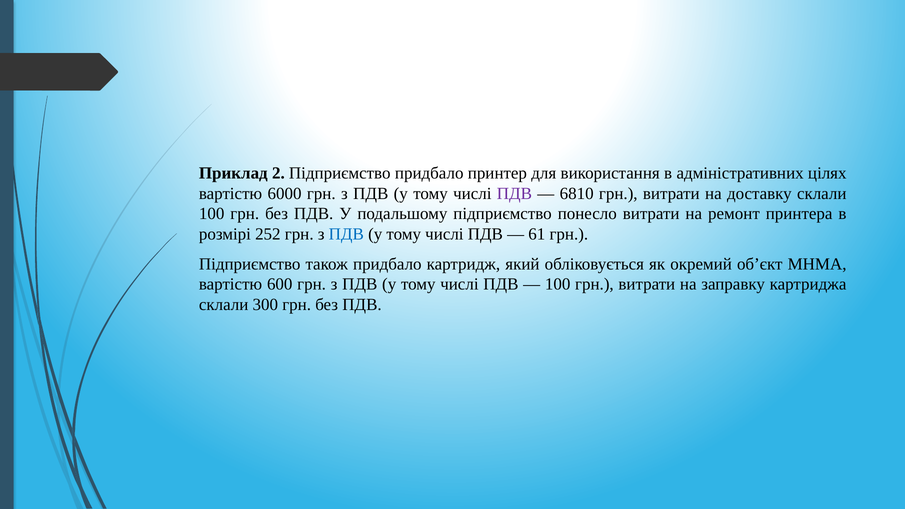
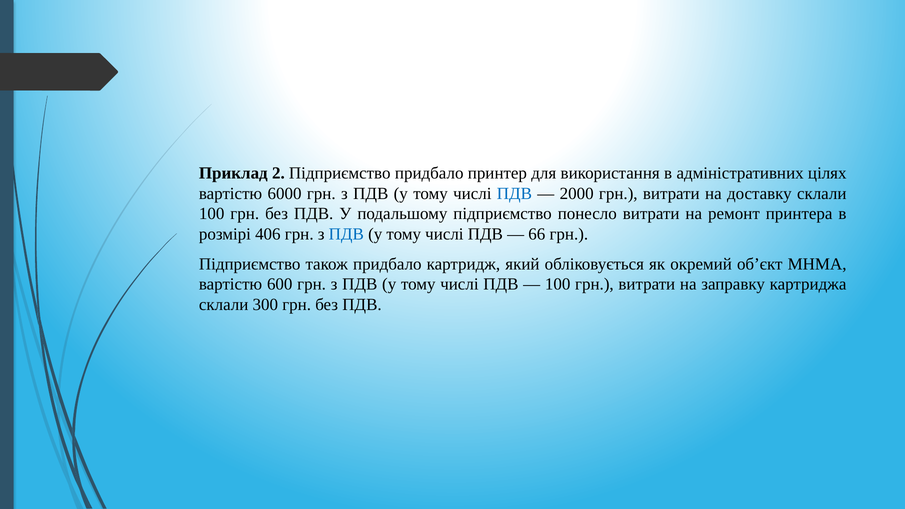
ПДВ at (514, 194) colour: purple -> blue
6810: 6810 -> 2000
252: 252 -> 406
61: 61 -> 66
